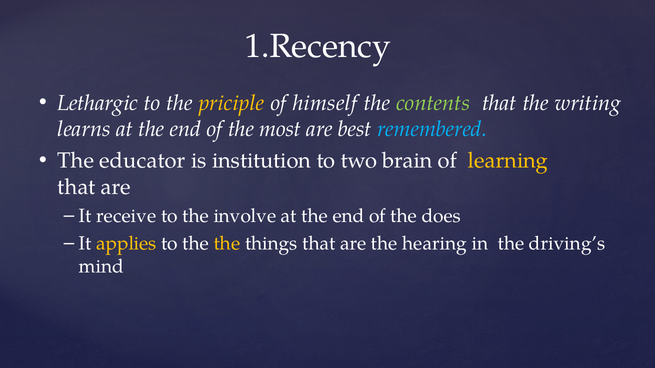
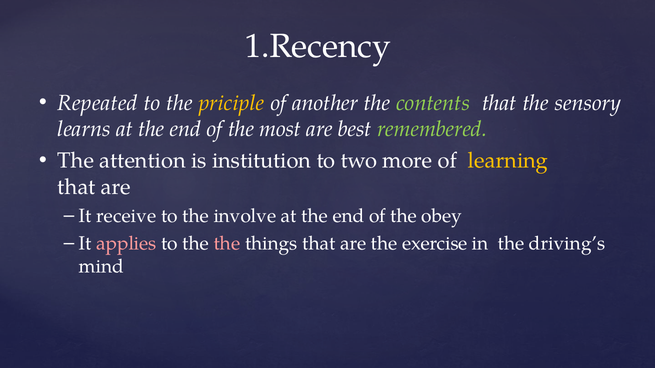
Lethargic: Lethargic -> Repeated
himself: himself -> another
writing: writing -> sensory
remembered colour: light blue -> light green
educator: educator -> attention
brain: brain -> more
does: does -> obey
applies colour: yellow -> pink
the at (227, 244) colour: yellow -> pink
hearing: hearing -> exercise
